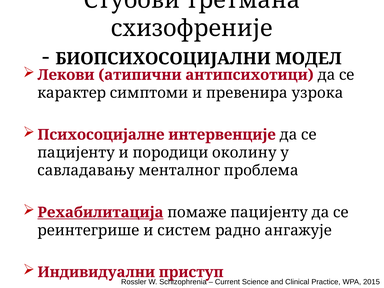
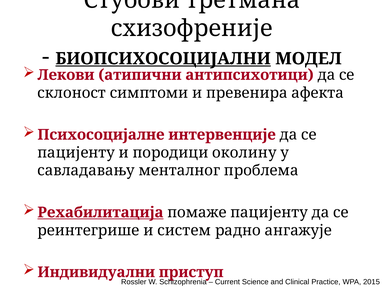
БИОПСИХОСОЦИЈАЛНИ underline: none -> present
карактер: карактер -> склоност
узрока: узрока -> афекта
